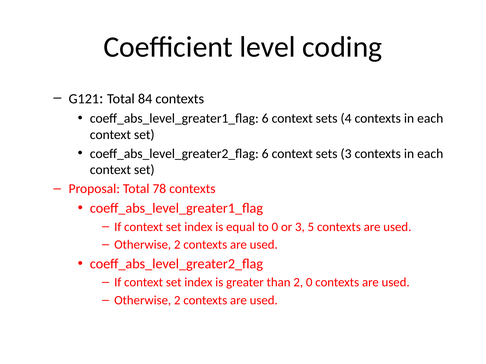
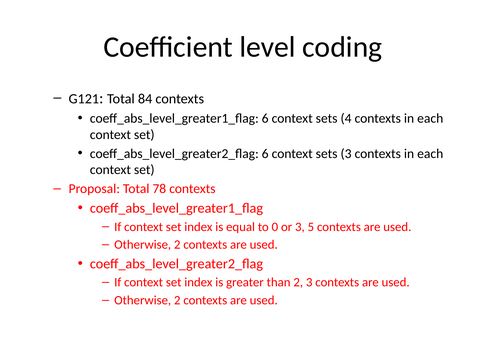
2 0: 0 -> 3
